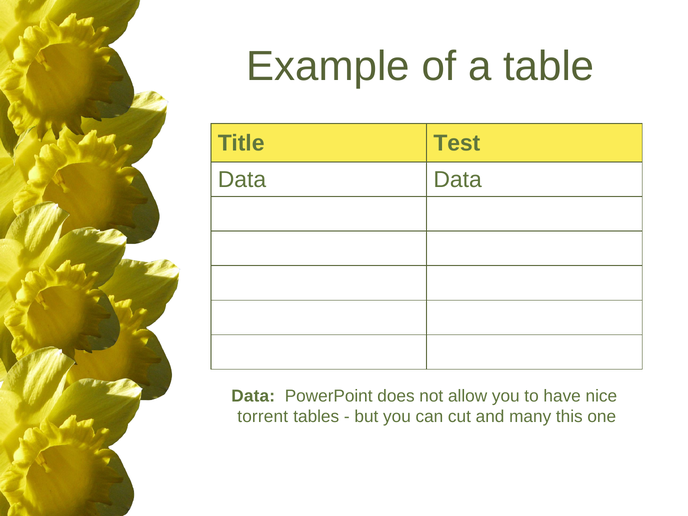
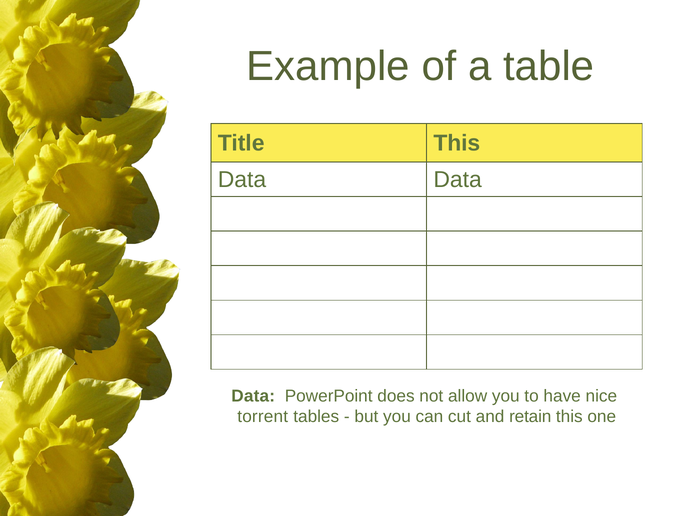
Title Test: Test -> This
many: many -> retain
